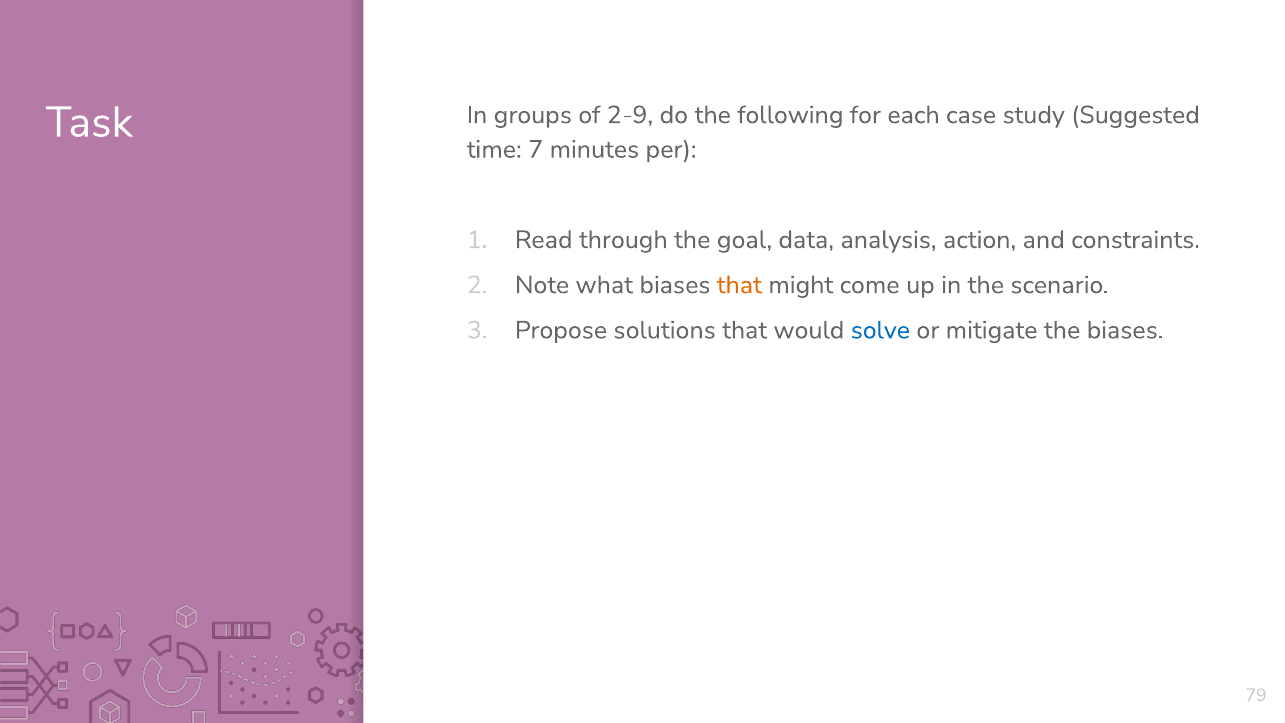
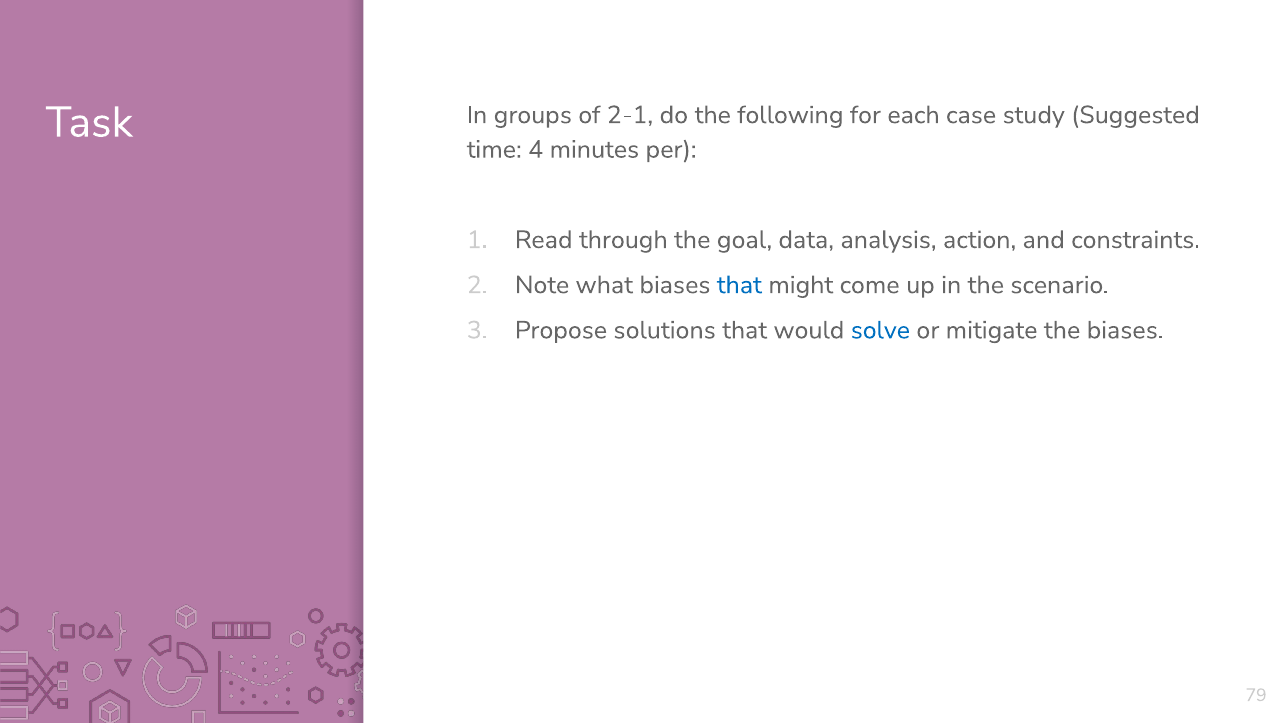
2-9: 2-9 -> 2-1
7: 7 -> 4
that at (739, 285) colour: orange -> blue
